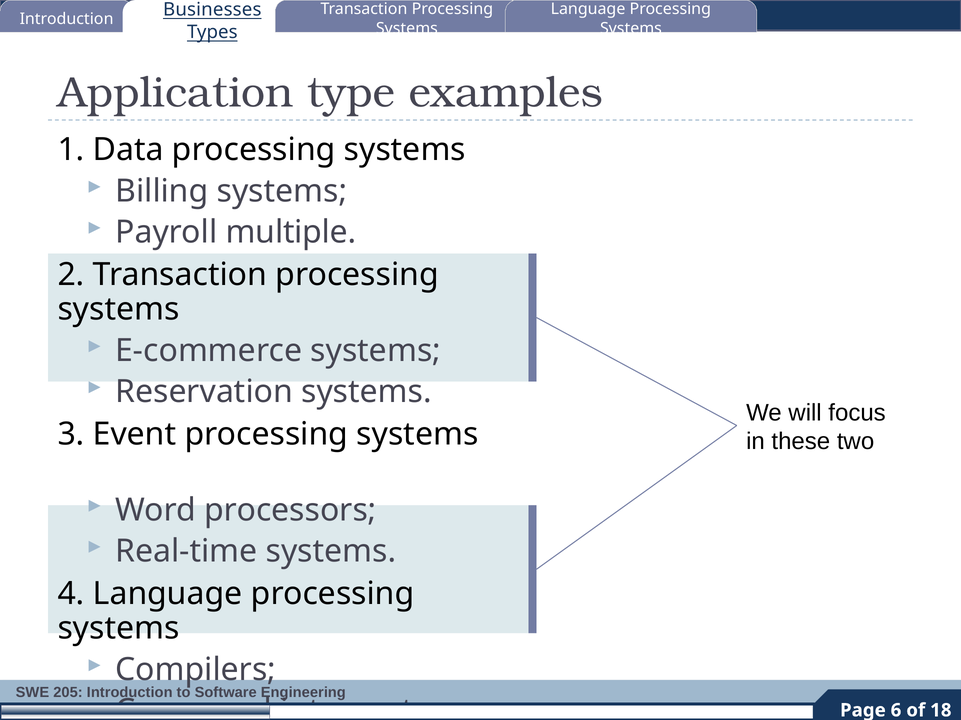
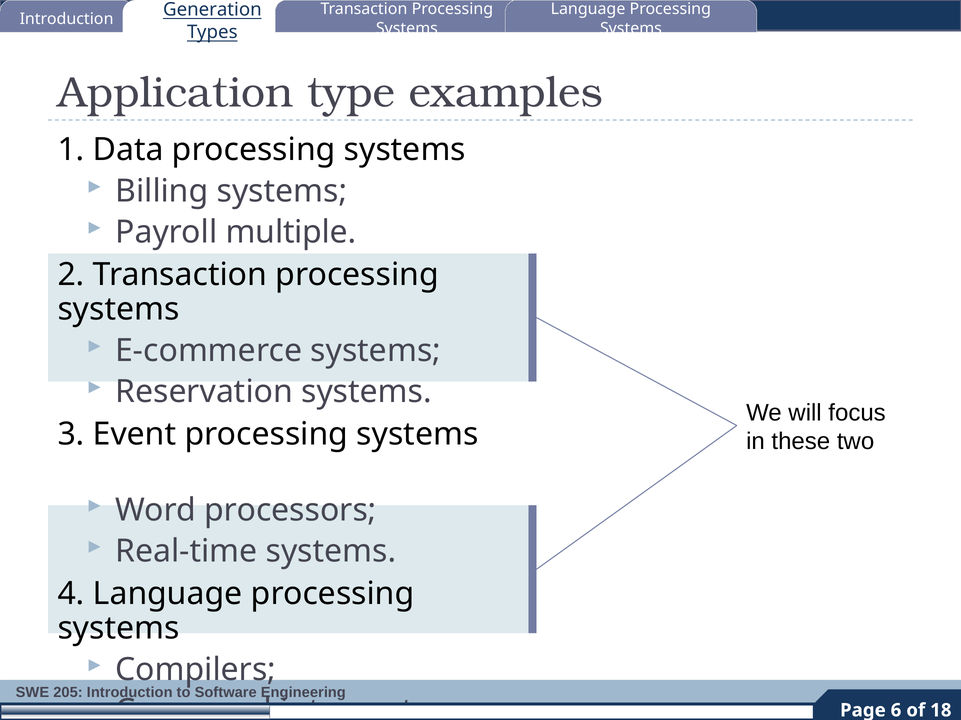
Businesses: Businesses -> Generation
